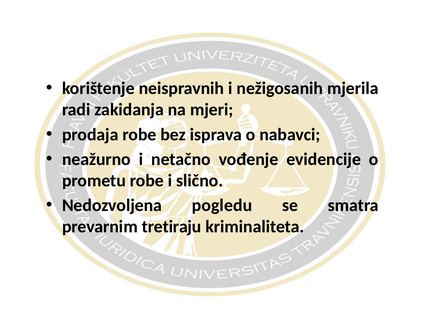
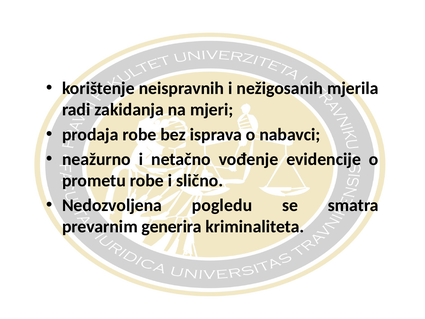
tretiraju: tretiraju -> generira
